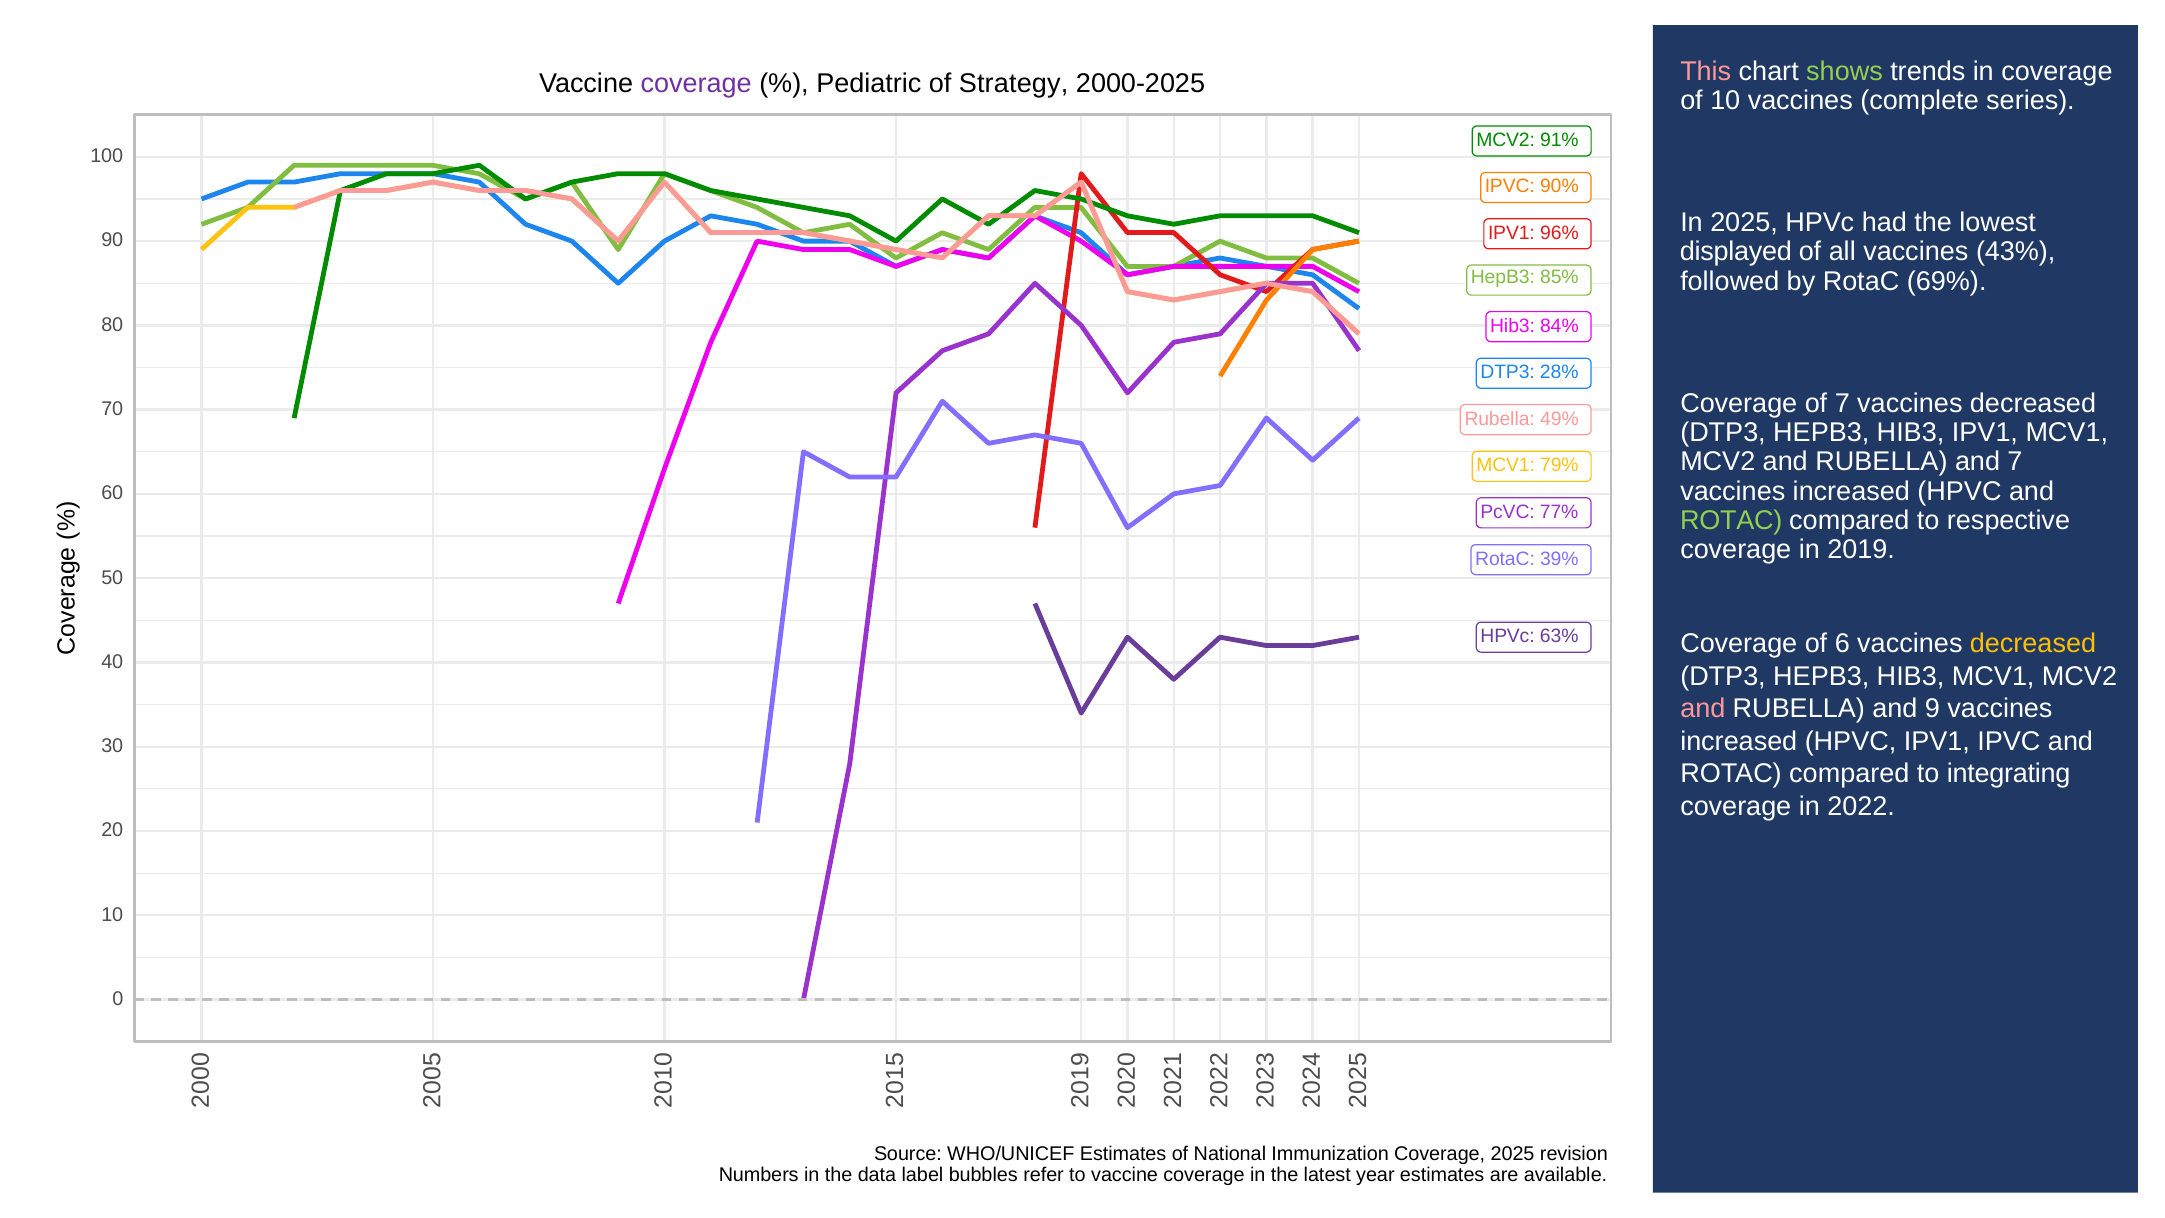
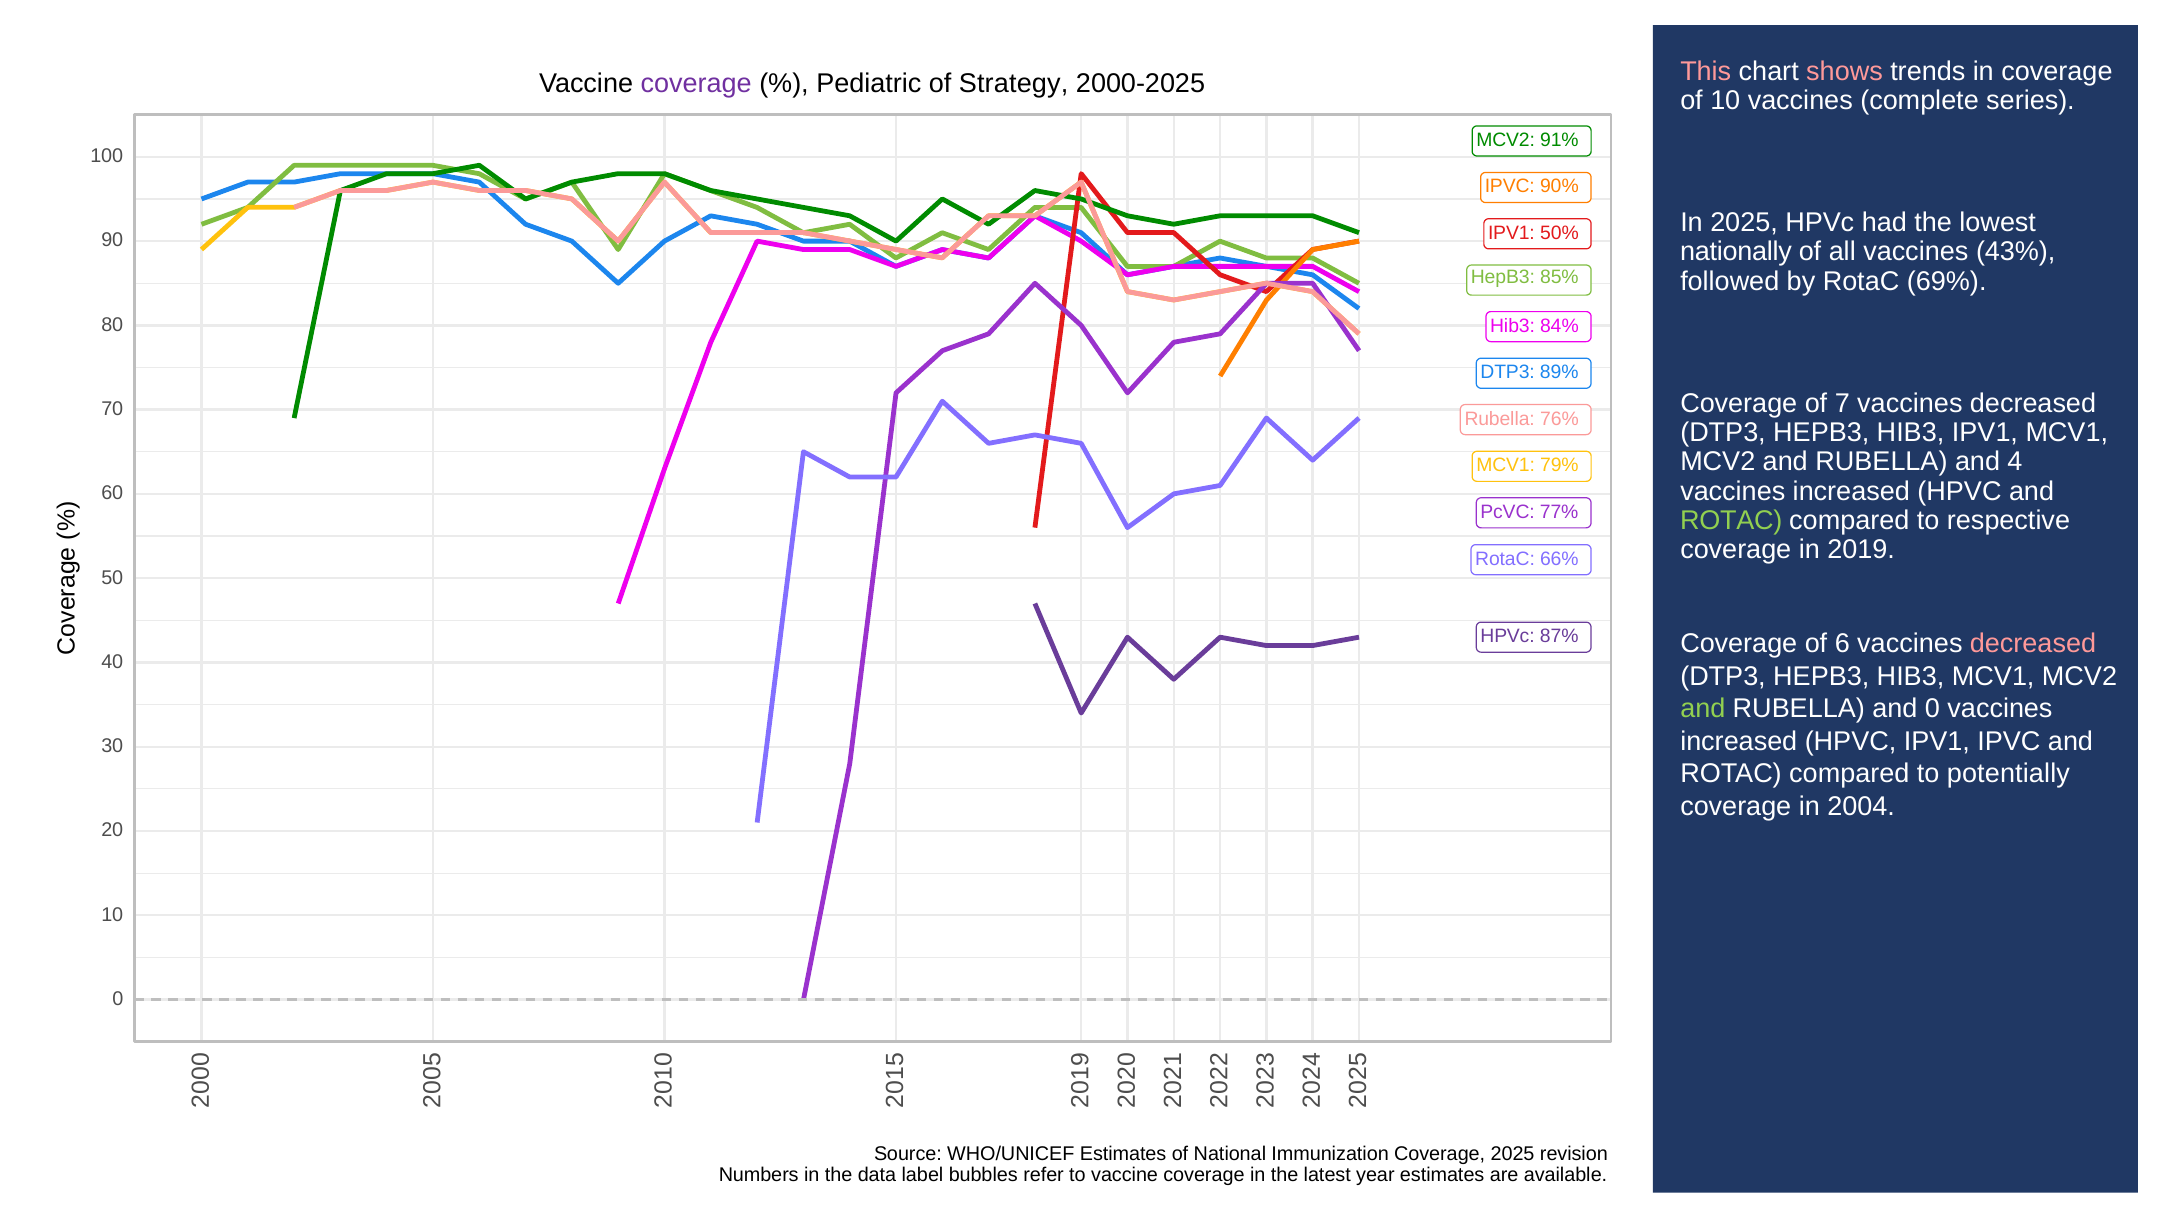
shows colour: light green -> pink
96%: 96% -> 50%
displayed: displayed -> nationally
28%: 28% -> 89%
49%: 49% -> 76%
and 7: 7 -> 4
39%: 39% -> 66%
63%: 63% -> 87%
decreased at (2033, 644) colour: yellow -> pink
and at (1703, 709) colour: pink -> light green
and 9: 9 -> 0
integrating: integrating -> potentially
2022: 2022 -> 2004
